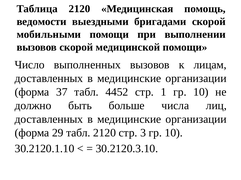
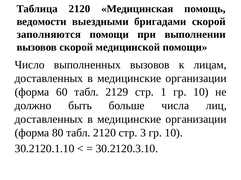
мобильными: мобильными -> заполняются
37: 37 -> 60
4452: 4452 -> 2129
29: 29 -> 80
